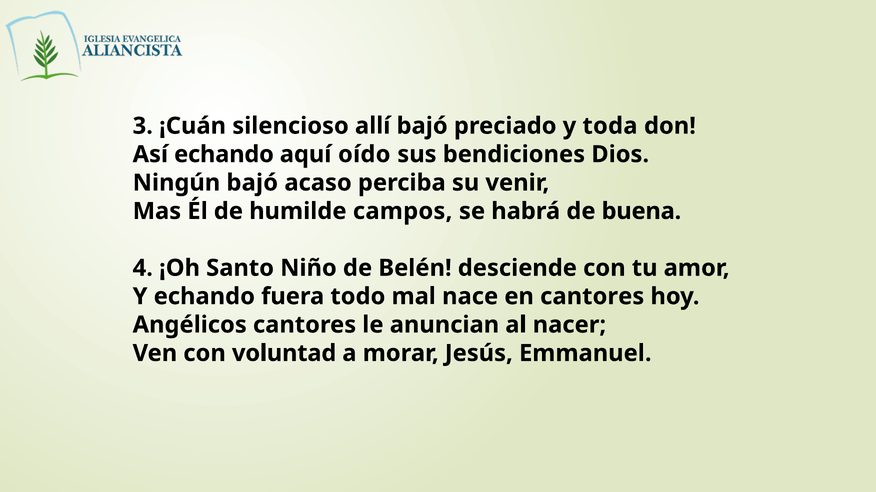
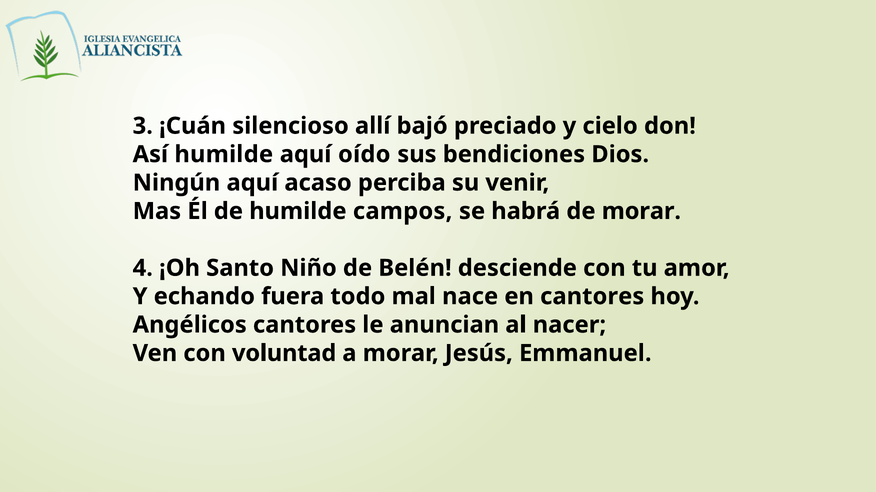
toda: toda -> cielo
Así echando: echando -> humilde
Ningún bajó: bajó -> aquí
de buena: buena -> morar
